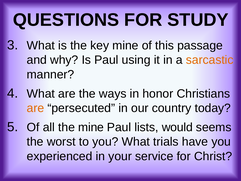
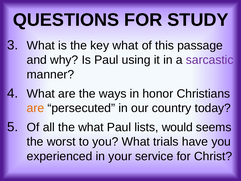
key mine: mine -> what
sarcastic colour: orange -> purple
the mine: mine -> what
